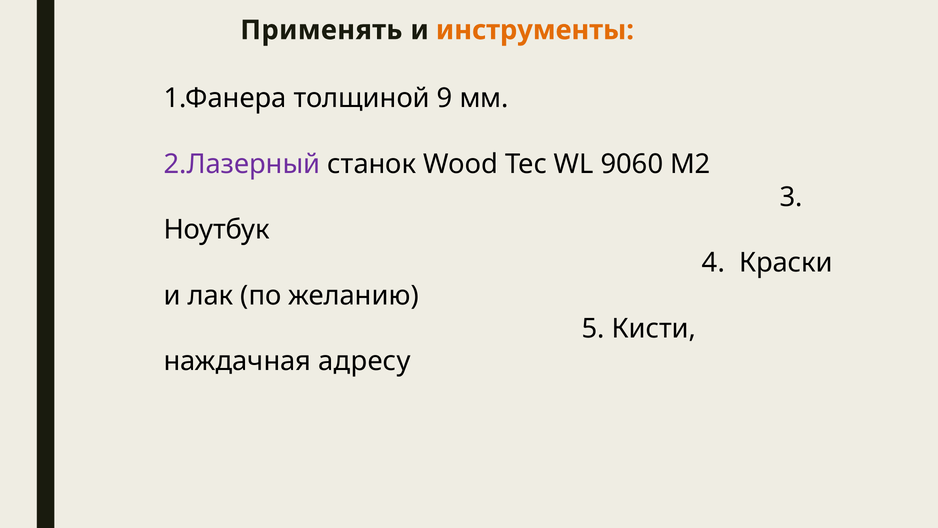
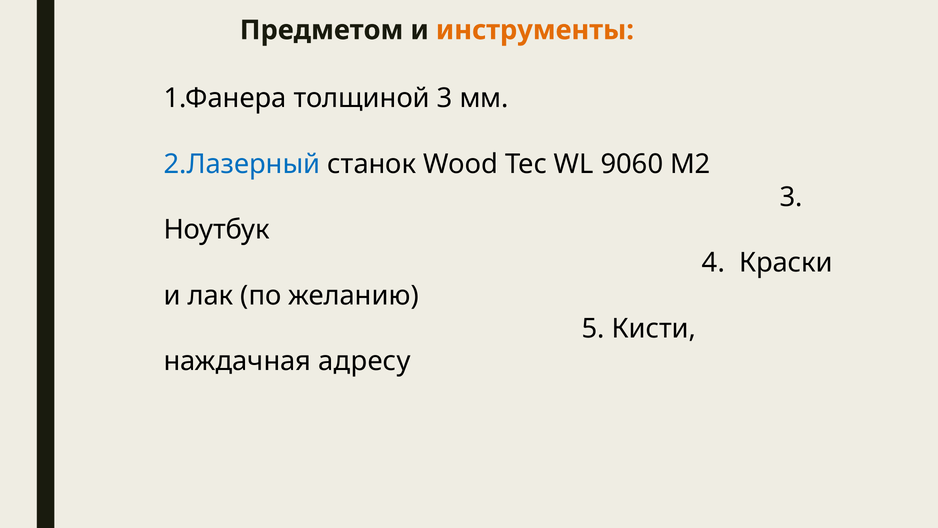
Применять: Применять -> Предметом
толщиной 9: 9 -> 3
2.Лазерный colour: purple -> blue
